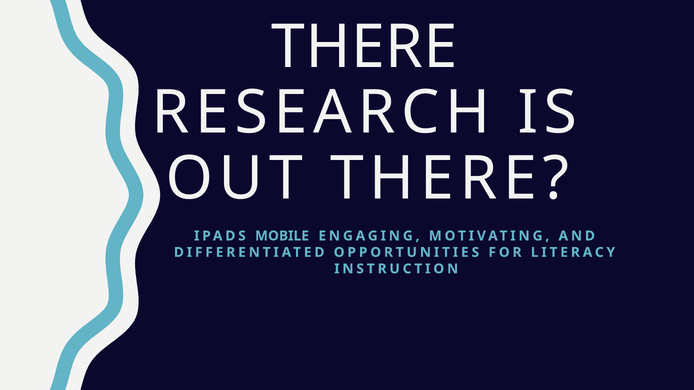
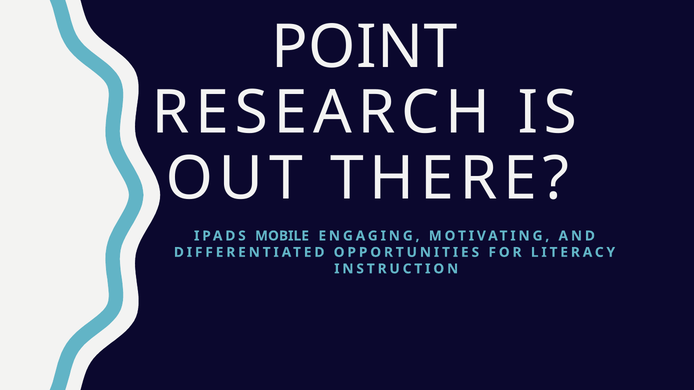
THERE at (364, 48): THERE -> POINT
